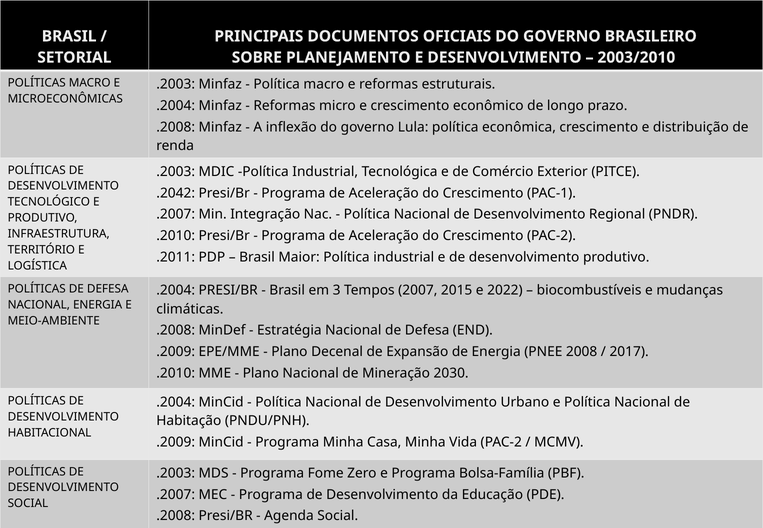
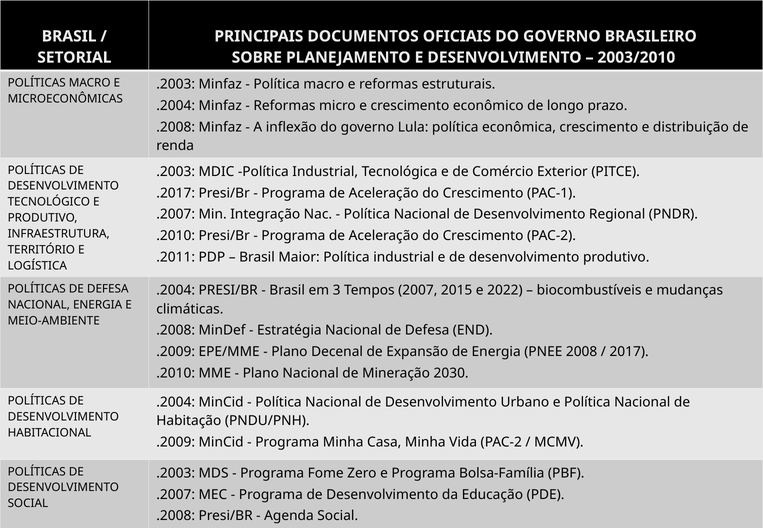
.2042: .2042 -> .2017
